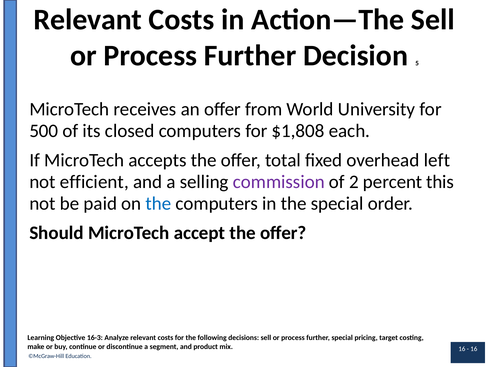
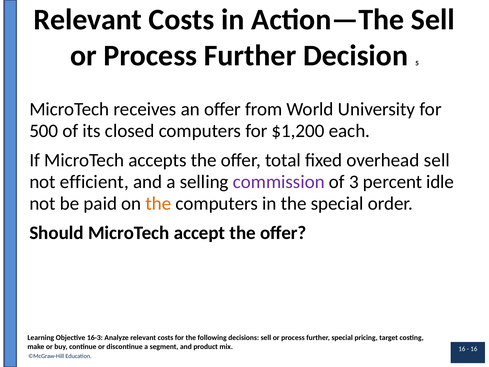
$1,808: $1,808 -> $1,200
overhead left: left -> sell
2: 2 -> 3
this: this -> idle
the at (158, 203) colour: blue -> orange
